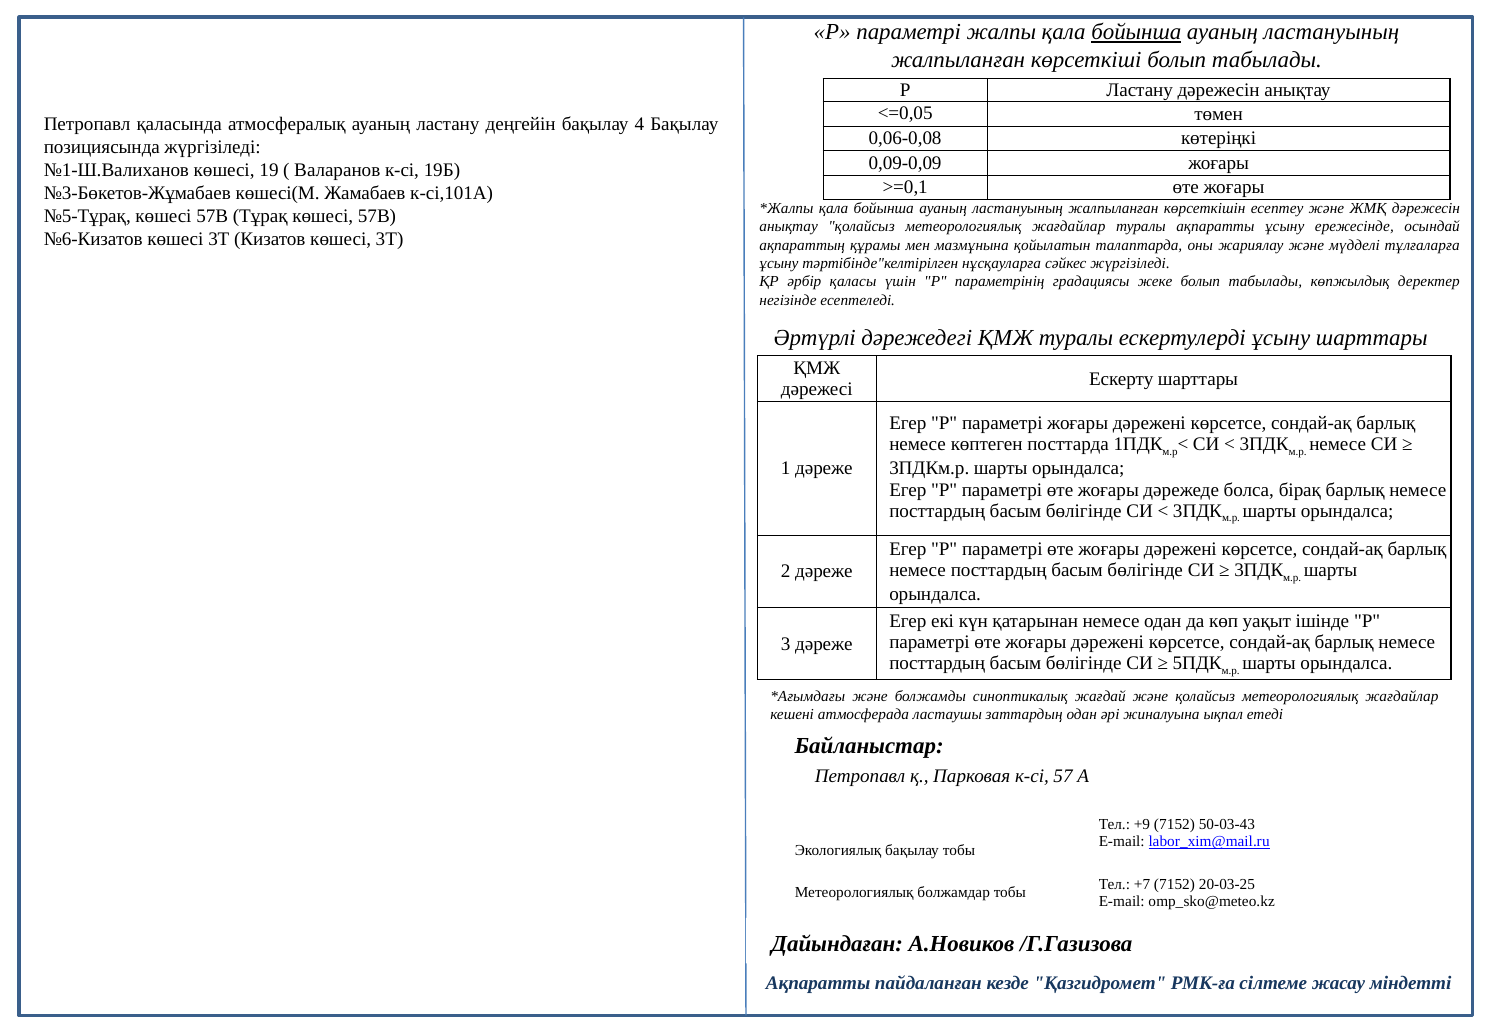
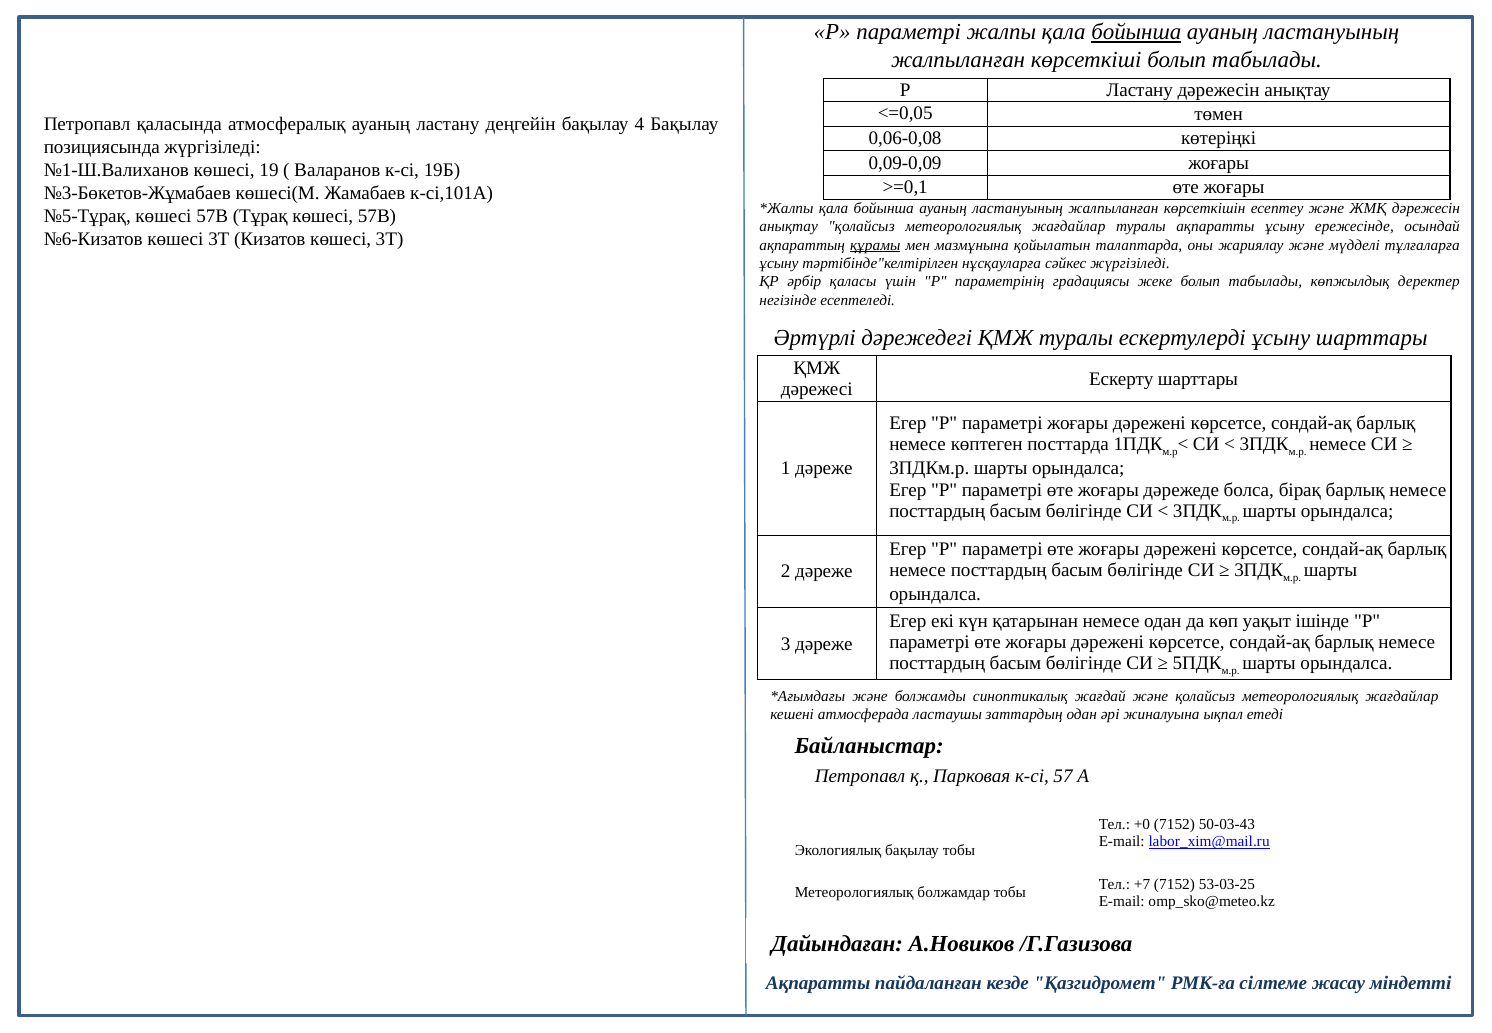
құрамы underline: none -> present
+9: +9 -> +0
20-03-25: 20-03-25 -> 53-03-25
